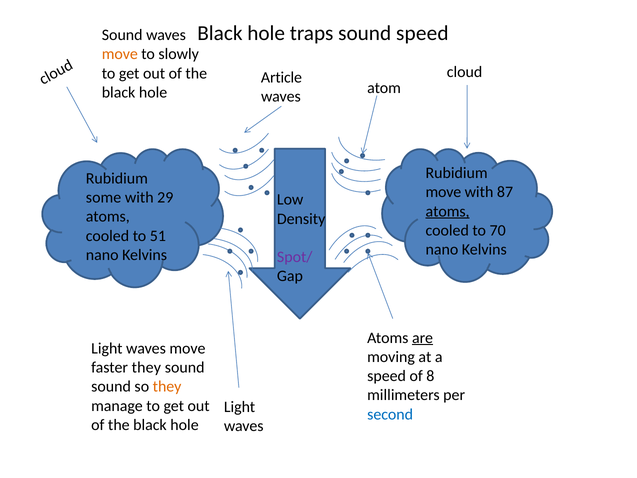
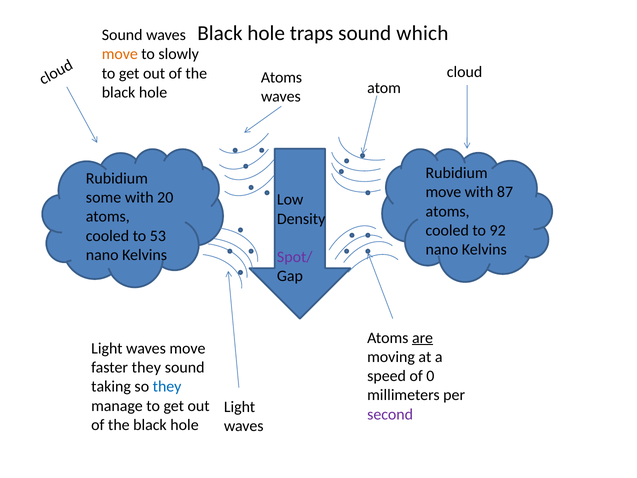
sound speed: speed -> which
Article at (281, 77): Article -> Atoms
29: 29 -> 20
atoms at (448, 211) underline: present -> none
70: 70 -> 92
51: 51 -> 53
8: 8 -> 0
sound at (111, 386): sound -> taking
they at (167, 386) colour: orange -> blue
second colour: blue -> purple
